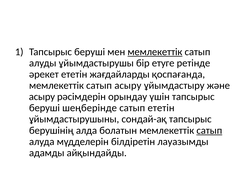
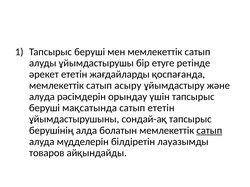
мемлекеттік at (155, 52) underline: present -> none
асыру at (42, 97): асыру -> алуда
шеңберінде: шеңберінде -> мақсатында
адамды: адамды -> товаров
